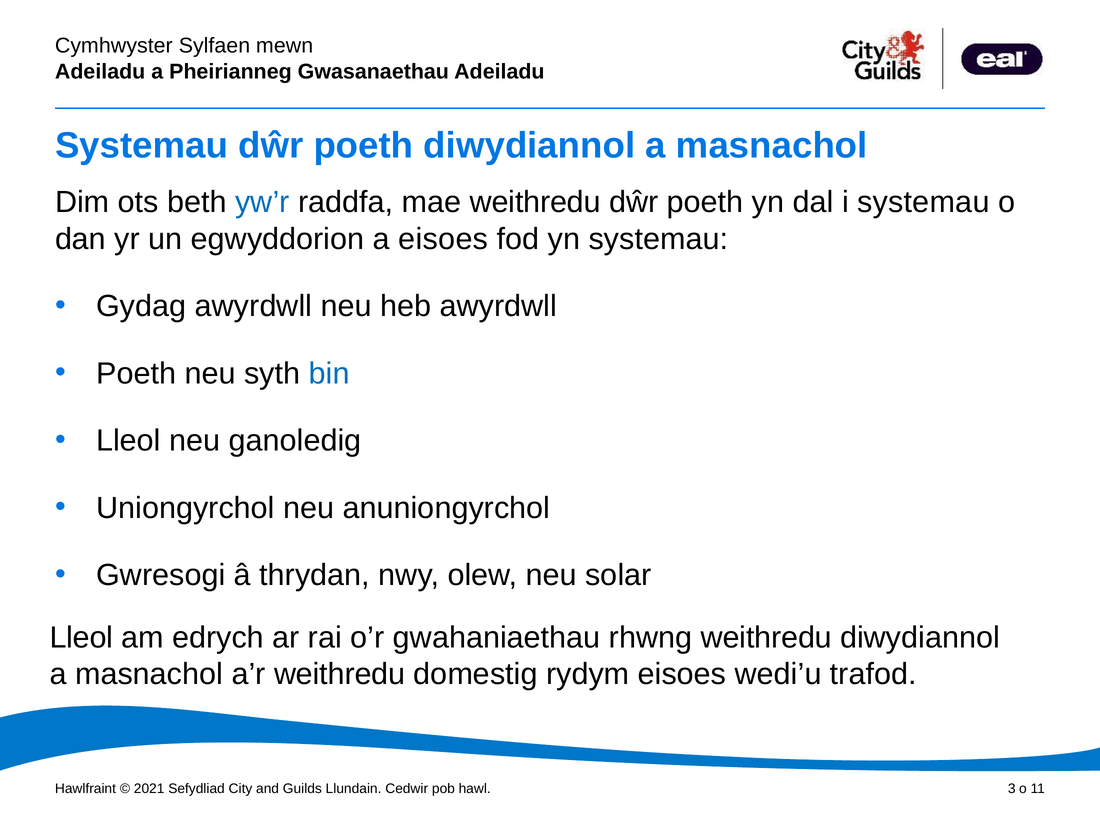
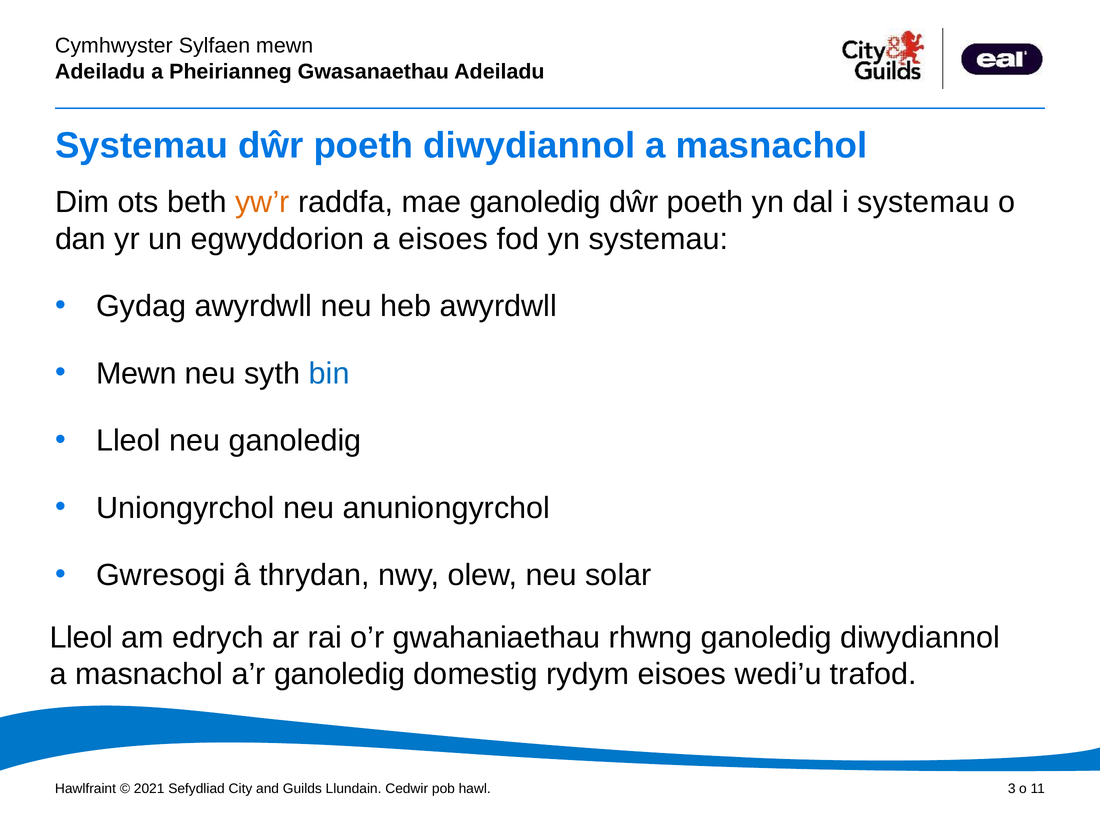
yw’r colour: blue -> orange
mae weithredu: weithredu -> ganoledig
Poeth at (136, 374): Poeth -> Mewn
rhwng weithredu: weithredu -> ganoledig
a’r weithredu: weithredu -> ganoledig
